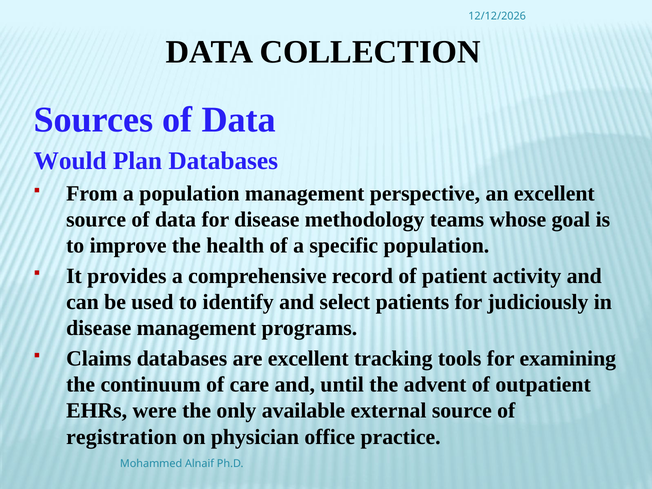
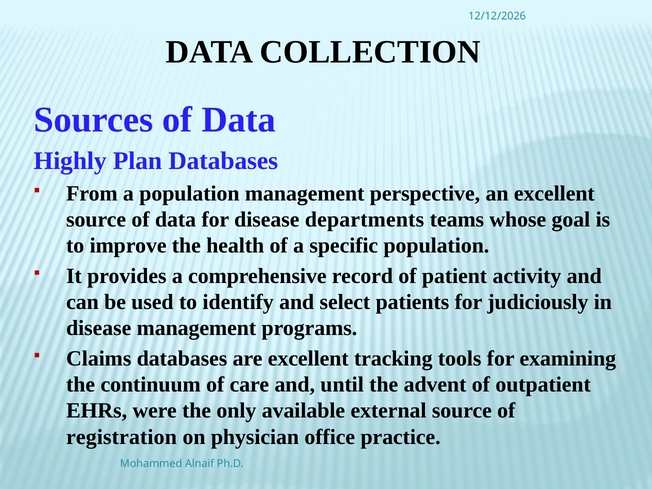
Would: Would -> Highly
methodology: methodology -> departments
